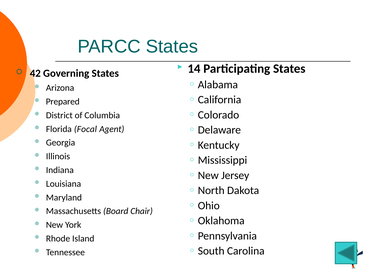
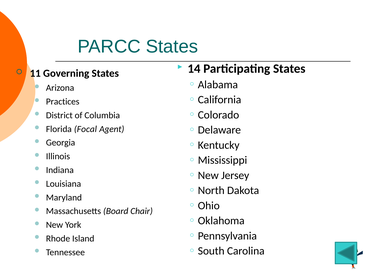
42: 42 -> 11
Prepared: Prepared -> Practices
